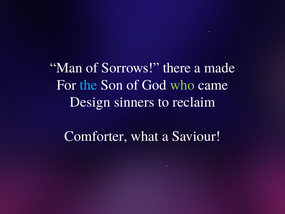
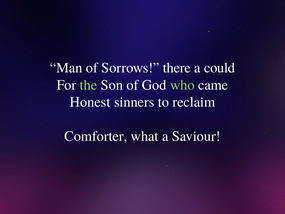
made: made -> could
the colour: light blue -> light green
Design: Design -> Honest
